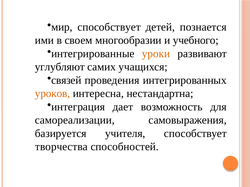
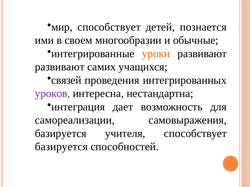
учебного: учебного -> обычные
углубляют at (60, 67): углубляют -> развивают
уроков colour: orange -> purple
творчества at (61, 147): творчества -> базируется
